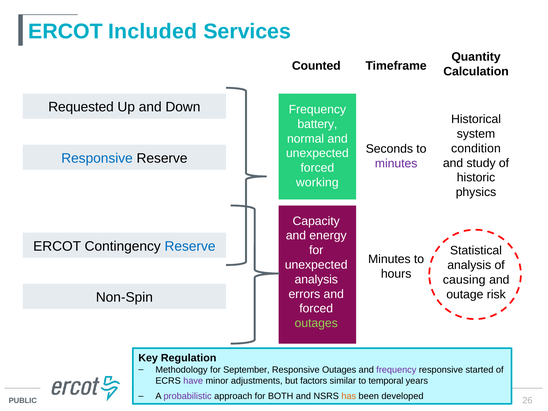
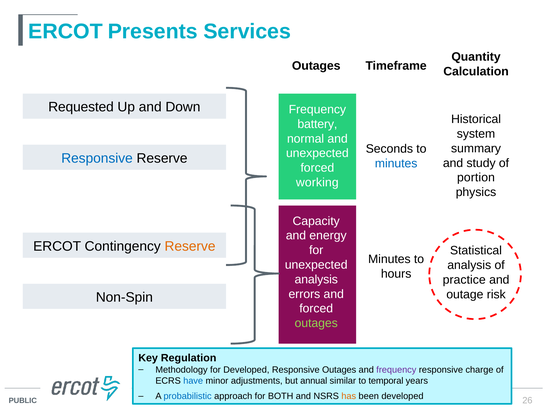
Included: Included -> Presents
Counted at (316, 66): Counted -> Outages
condition: condition -> summary
minutes at (396, 163) colour: purple -> blue
historic: historic -> portion
Reserve at (190, 246) colour: blue -> orange
causing: causing -> practice
for September: September -> Developed
started: started -> charge
have colour: purple -> blue
factors: factors -> annual
probabilistic colour: purple -> blue
